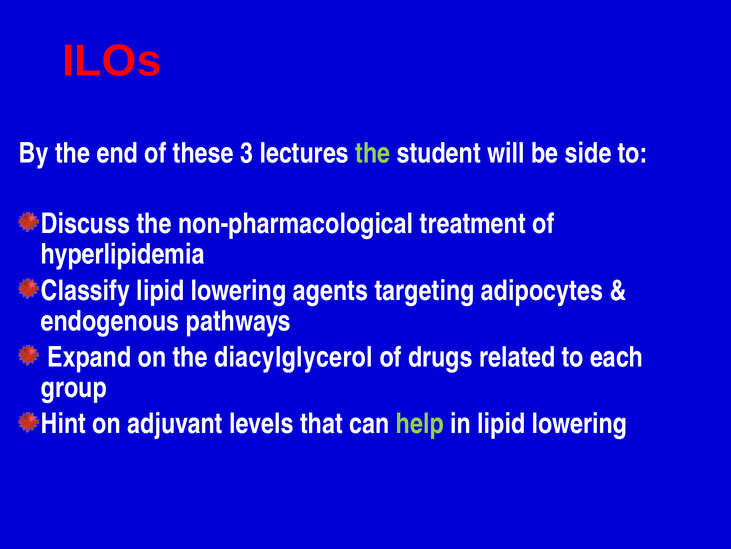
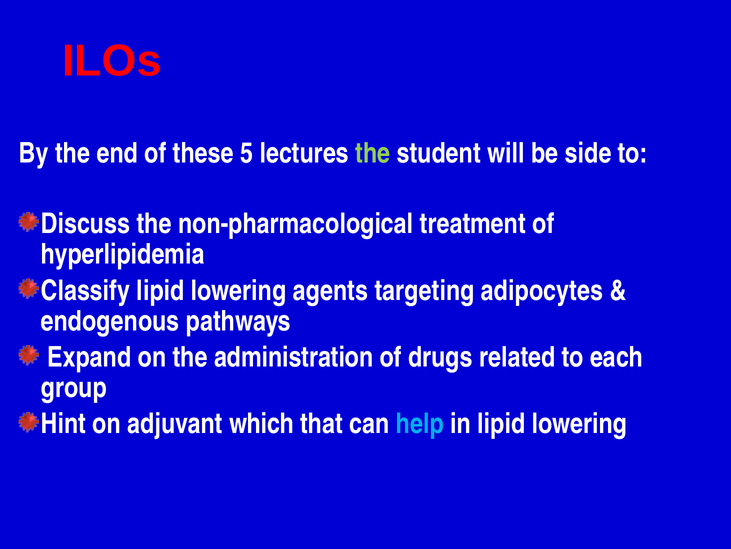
3: 3 -> 5
diacylglycerol: diacylglycerol -> administration
levels: levels -> which
help colour: light green -> light blue
